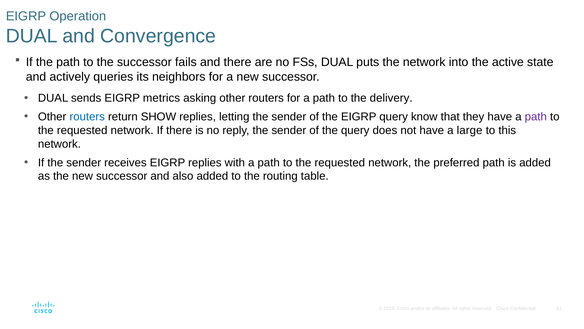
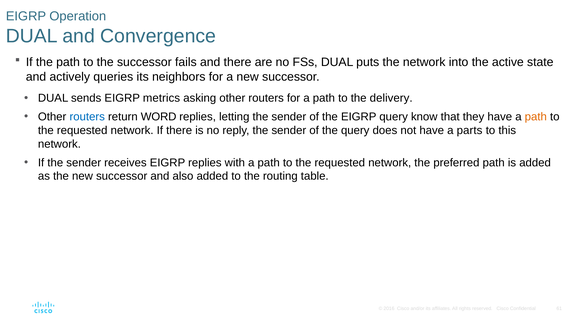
SHOW: SHOW -> WORD
path at (536, 117) colour: purple -> orange
large: large -> parts
